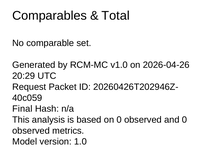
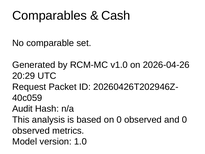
Total: Total -> Cash
Final: Final -> Audit
